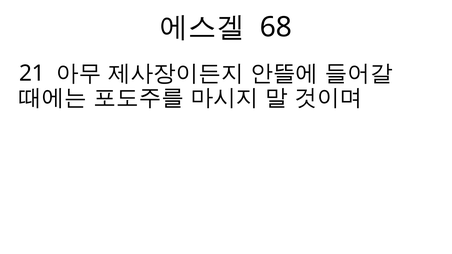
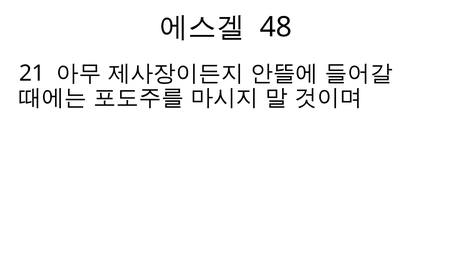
68: 68 -> 48
